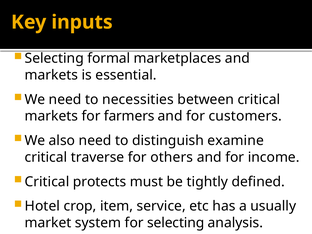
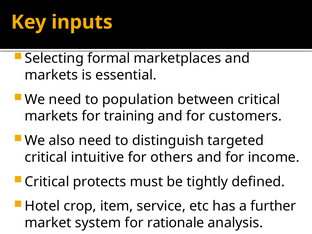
necessities: necessities -> population
farmers: farmers -> training
examine: examine -> targeted
traverse: traverse -> intuitive
usually: usually -> further
for selecting: selecting -> rationale
